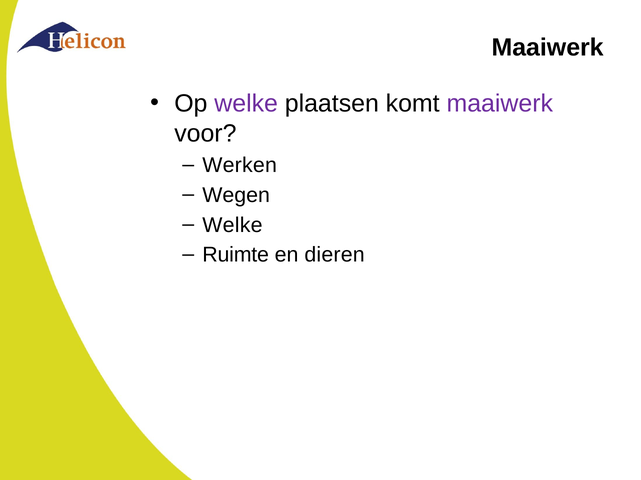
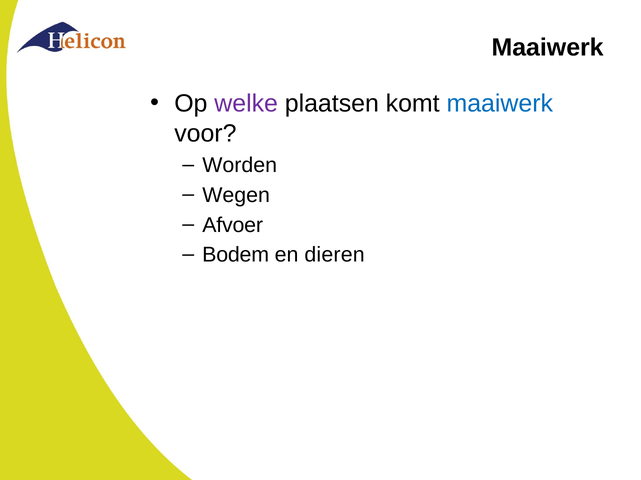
maaiwerk at (500, 104) colour: purple -> blue
Werken: Werken -> Worden
Welke at (232, 225): Welke -> Afvoer
Ruimte: Ruimte -> Bodem
